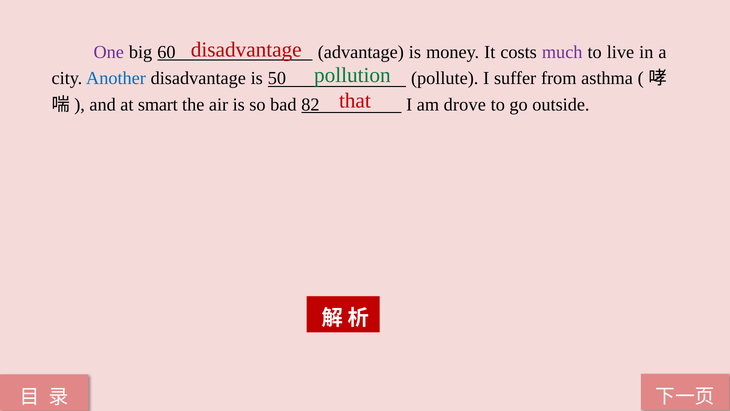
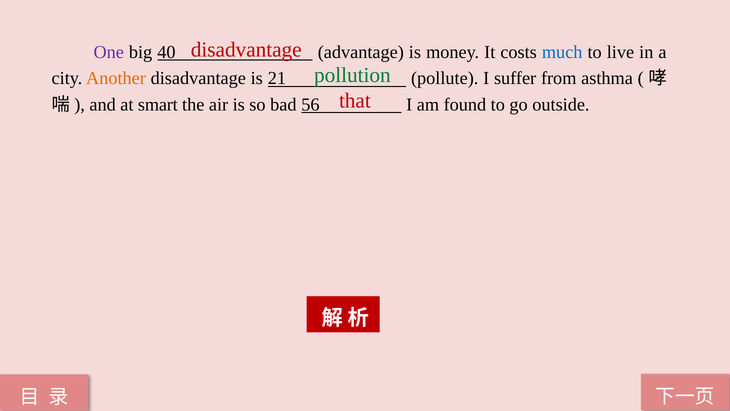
60: 60 -> 40
much colour: purple -> blue
Another colour: blue -> orange
50: 50 -> 21
82: 82 -> 56
drove: drove -> found
